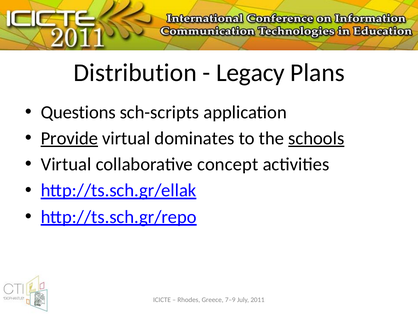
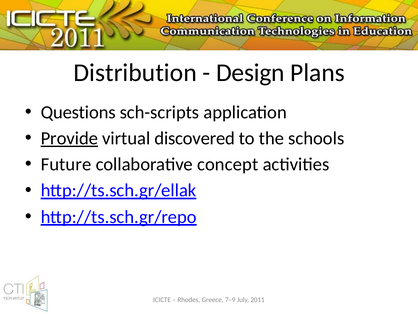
Legacy: Legacy -> Design
dominates: dominates -> discovered
schools underline: present -> none
Virtual at (66, 164): Virtual -> Future
